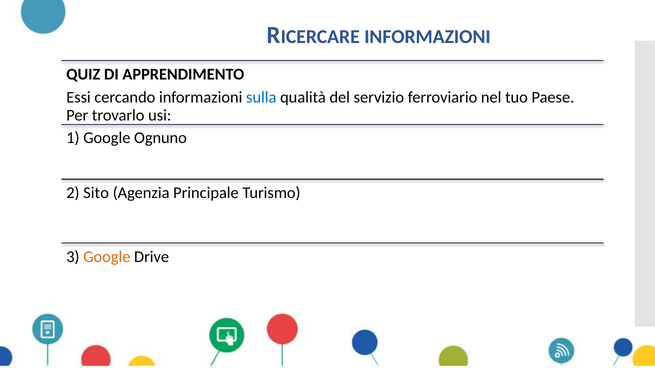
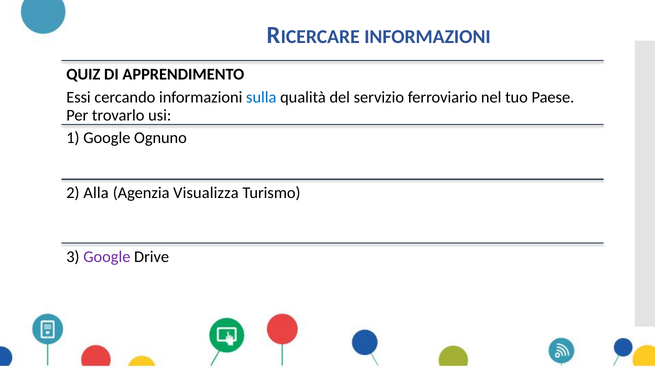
Sito: Sito -> Alla
Principale: Principale -> Visualizza
Google at (107, 257) colour: orange -> purple
